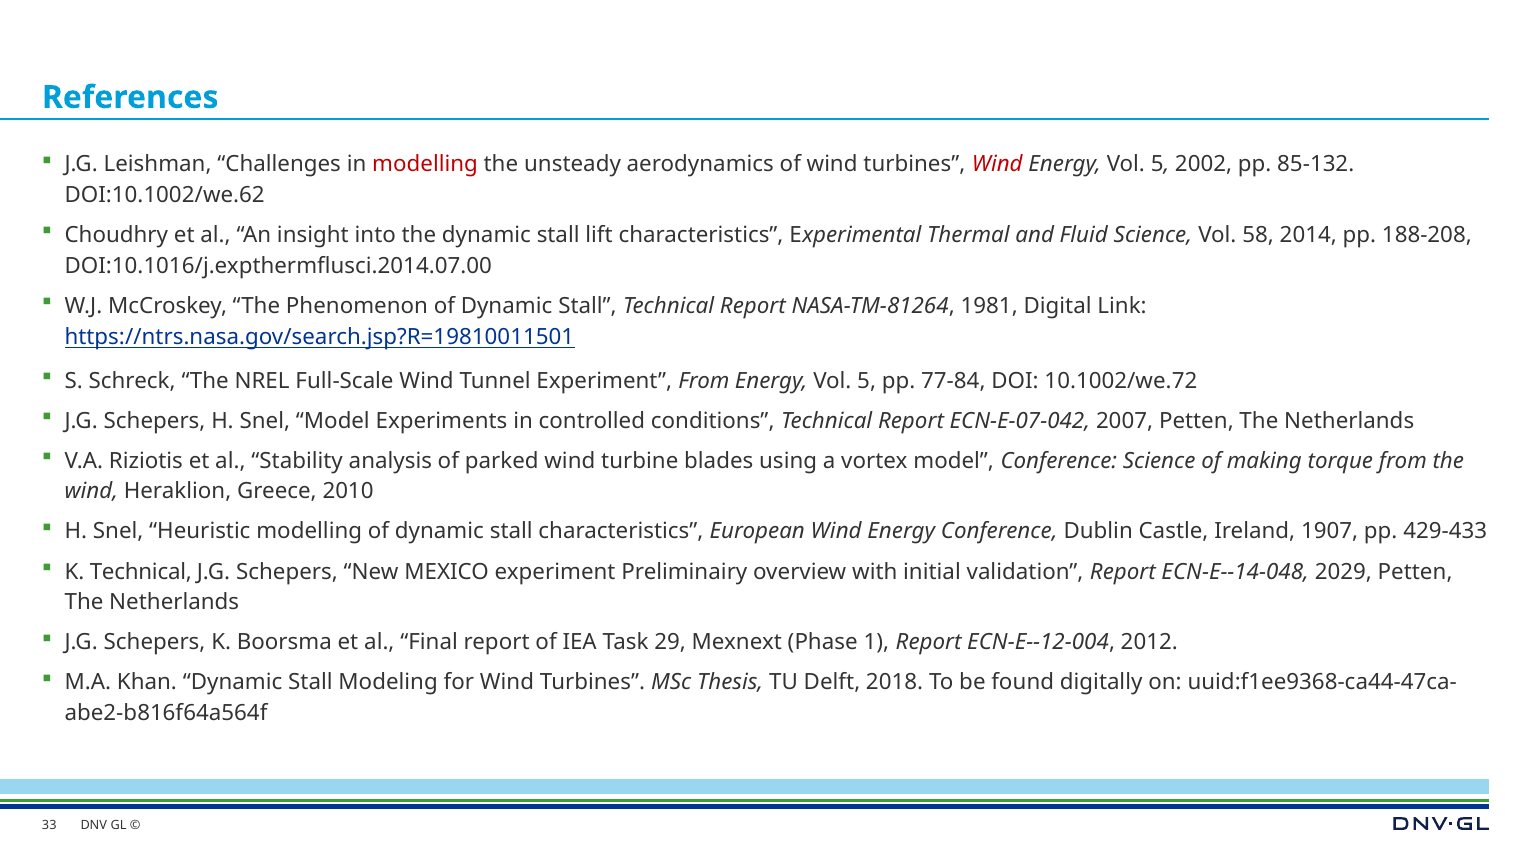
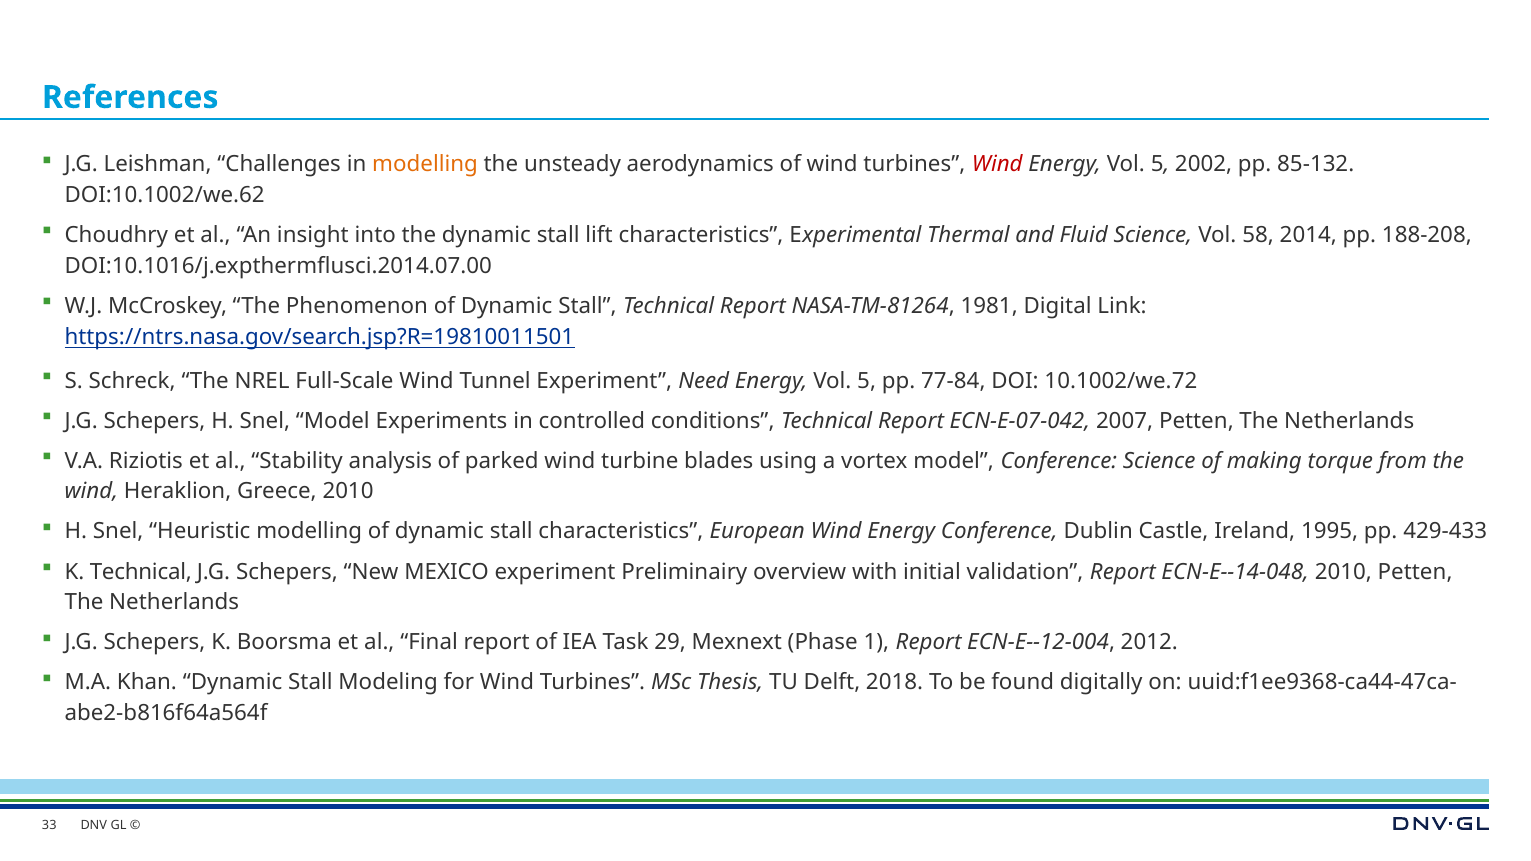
modelling at (425, 165) colour: red -> orange
Experiment From: From -> Need
1907: 1907 -> 1995
ECN-E--14-048 2029: 2029 -> 2010
